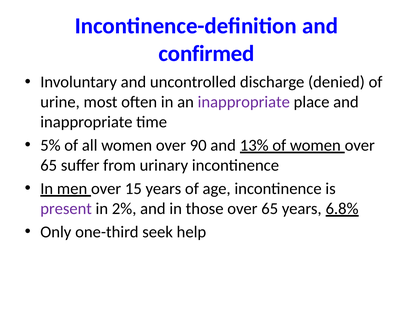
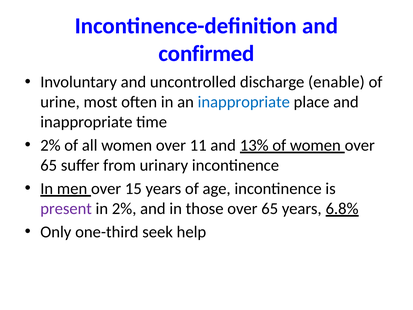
denied: denied -> enable
inappropriate at (244, 102) colour: purple -> blue
5% at (50, 145): 5% -> 2%
90: 90 -> 11
